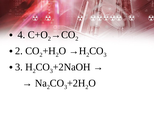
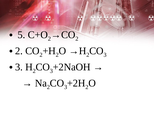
4: 4 -> 5
